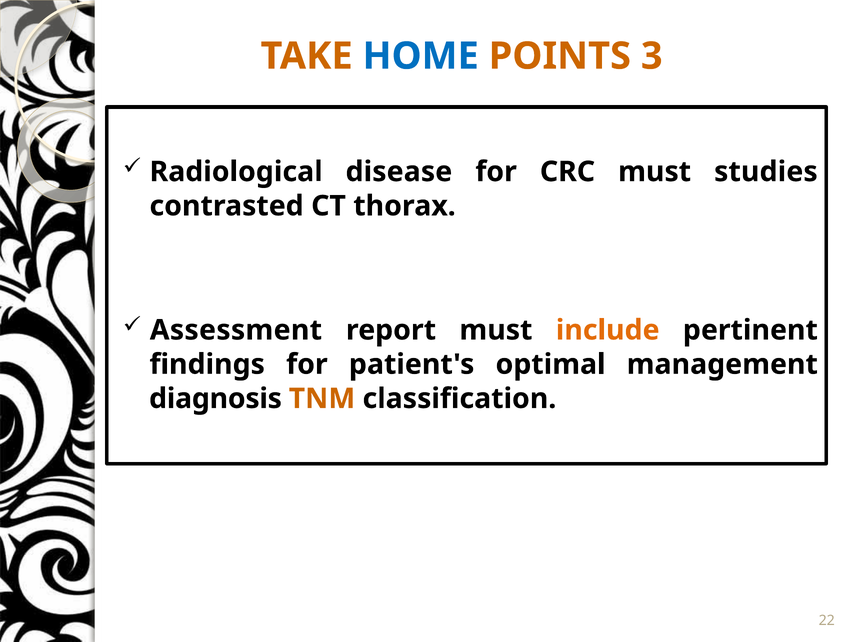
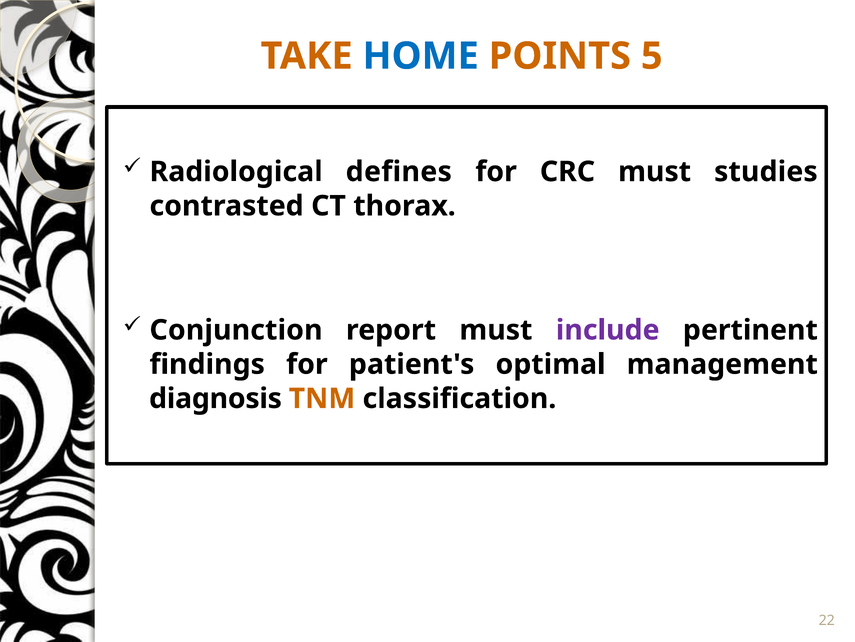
3: 3 -> 5
disease: disease -> defines
Assessment: Assessment -> Conjunction
include colour: orange -> purple
